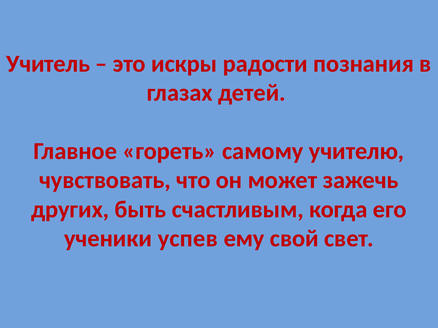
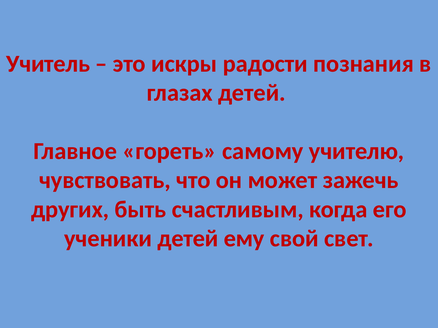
ученики успев: успев -> детей
